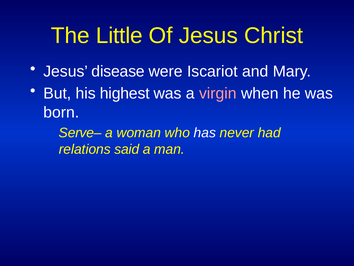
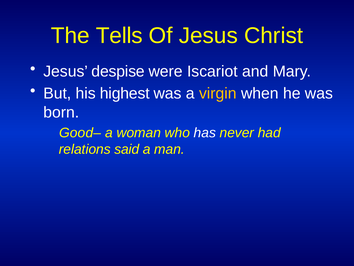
Little: Little -> Tells
disease: disease -> despise
virgin colour: pink -> yellow
Serve–: Serve– -> Good–
